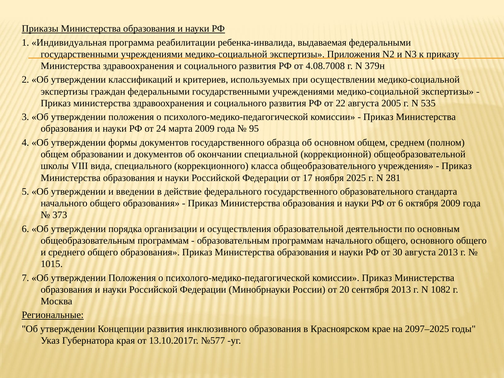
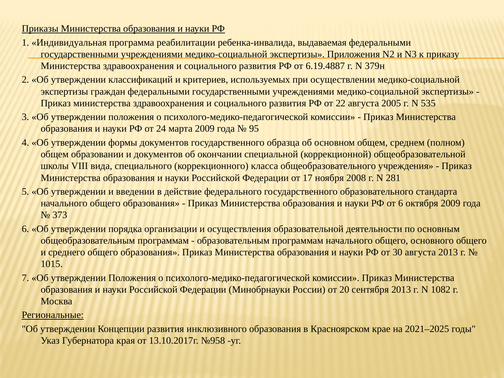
4.08.7008: 4.08.7008 -> 6.19.4887
2025: 2025 -> 2008
2097–2025: 2097–2025 -> 2021–2025
№577: №577 -> №958
